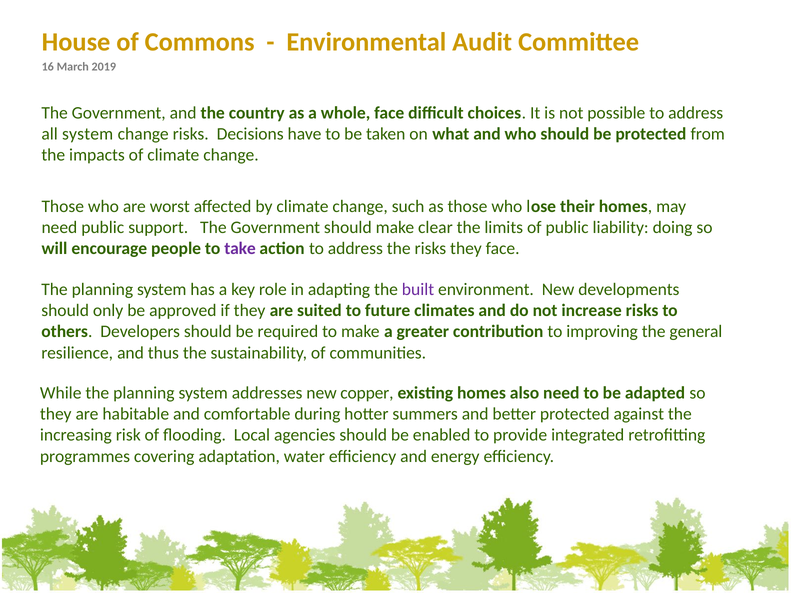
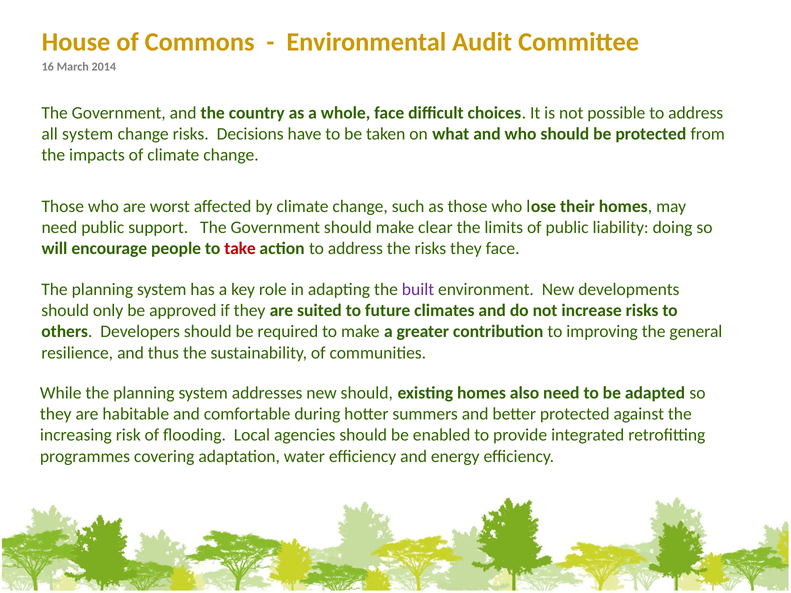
2019: 2019 -> 2014
take colour: purple -> red
new copper: copper -> should
